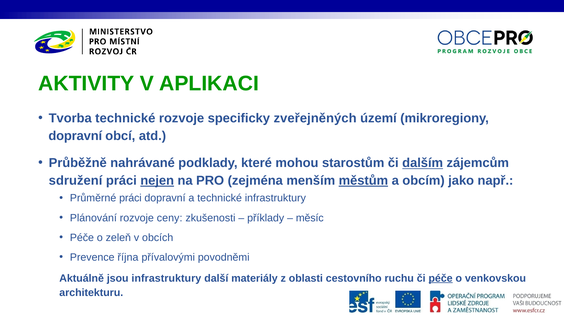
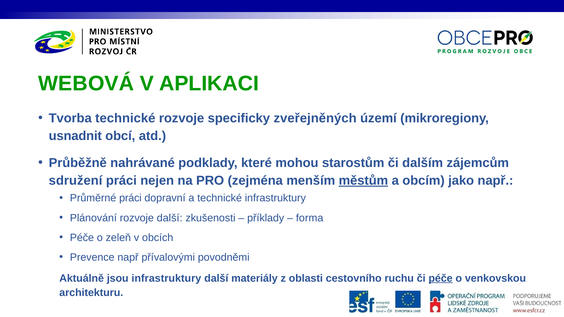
AKTIVITY: AKTIVITY -> WEBOVÁ
dopravní at (75, 136): dopravní -> usnadnit
dalším underline: present -> none
nejen underline: present -> none
rozvoje ceny: ceny -> další
měsíc: měsíc -> forma
Prevence října: října -> např
